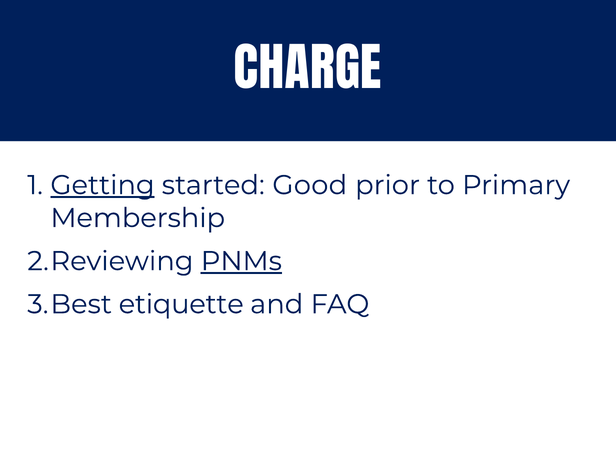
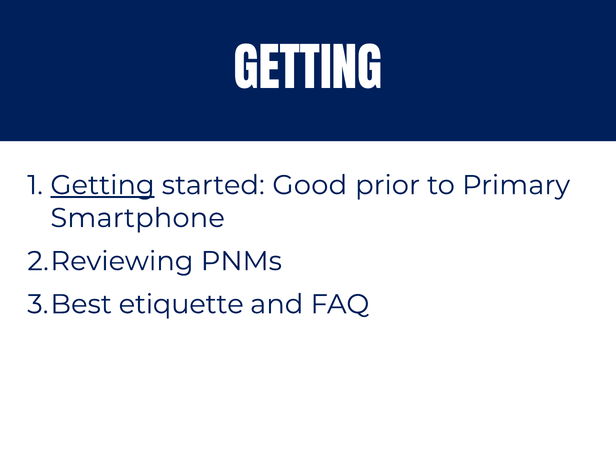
CHARGE at (308, 71): CHARGE -> GETTING
Membership: Membership -> Smartphone
PNMs underline: present -> none
